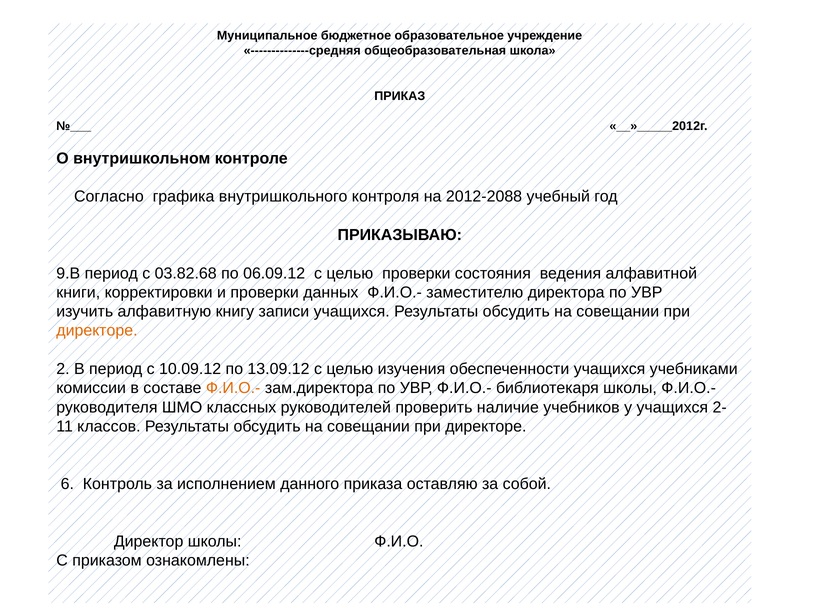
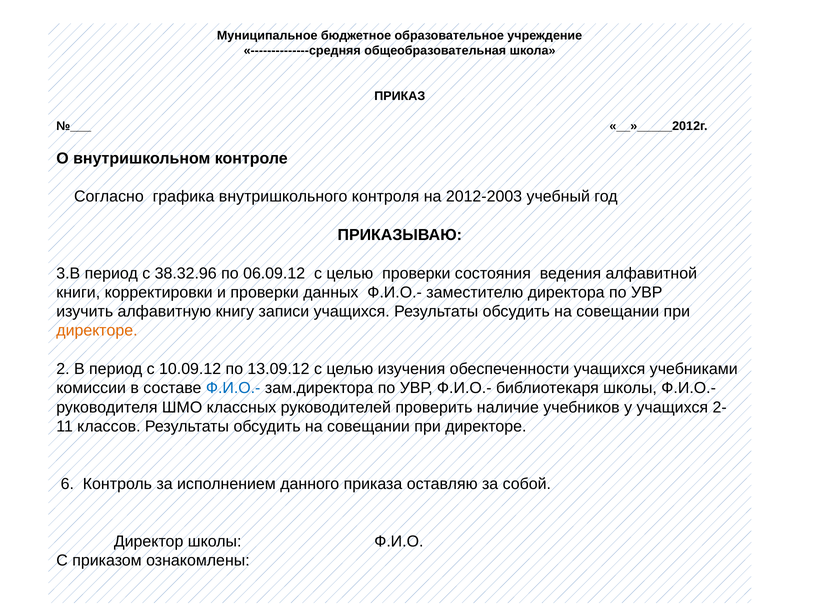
2012-2088: 2012-2088 -> 2012-2003
9.В: 9.В -> 3.В
03.82.68: 03.82.68 -> 38.32.96
Ф.И.О.- at (233, 388) colour: orange -> blue
